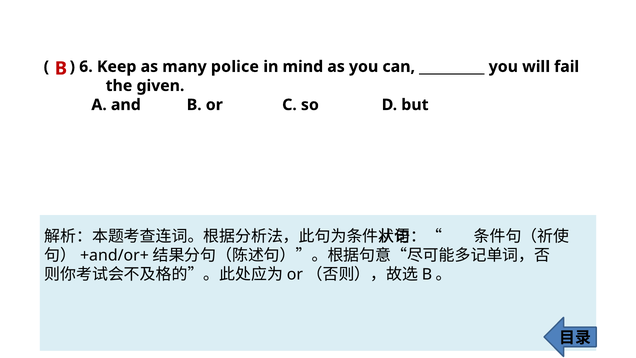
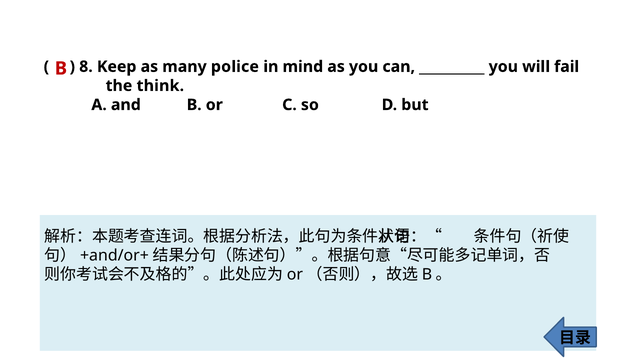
6: 6 -> 8
given: given -> think
